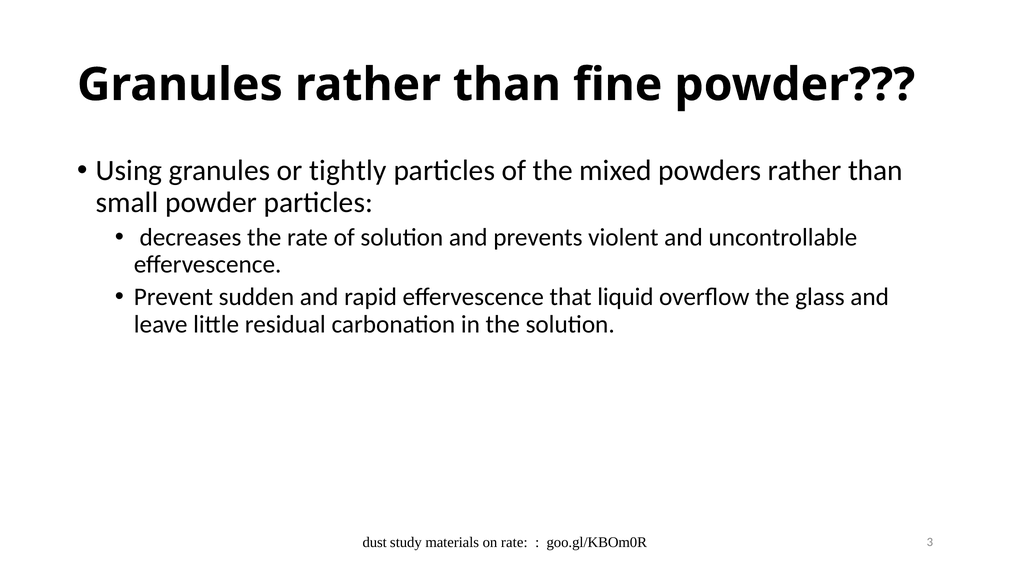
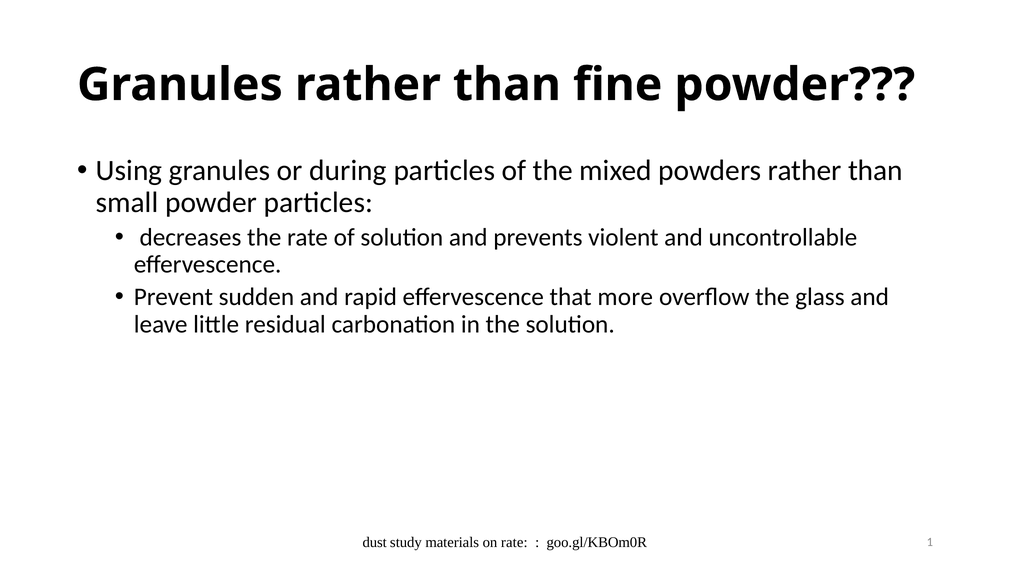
tightly: tightly -> during
liquid: liquid -> more
3: 3 -> 1
